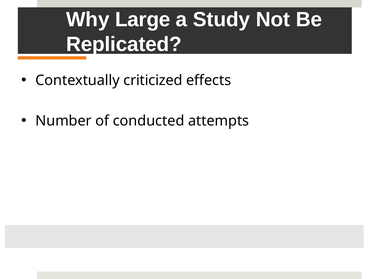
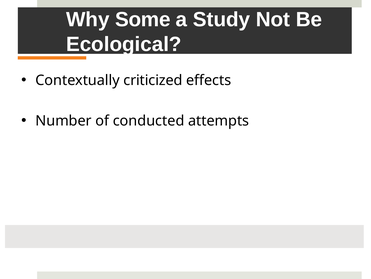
Large: Large -> Some
Replicated: Replicated -> Ecological
